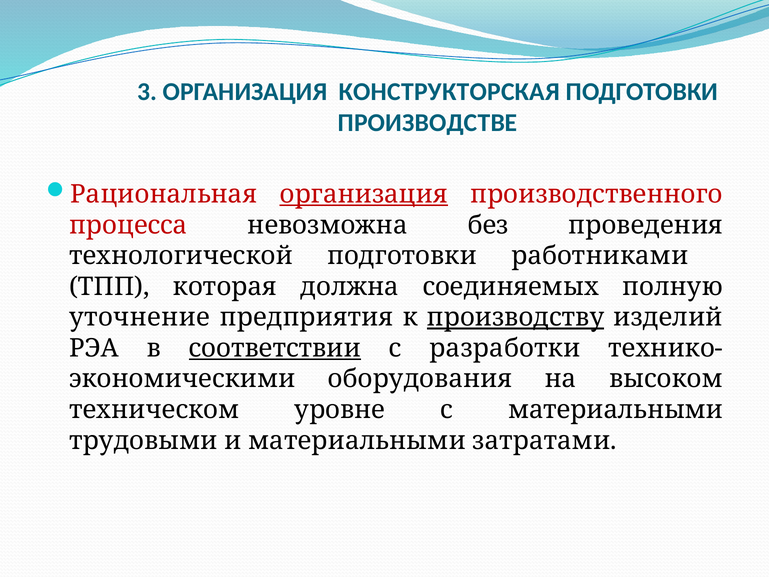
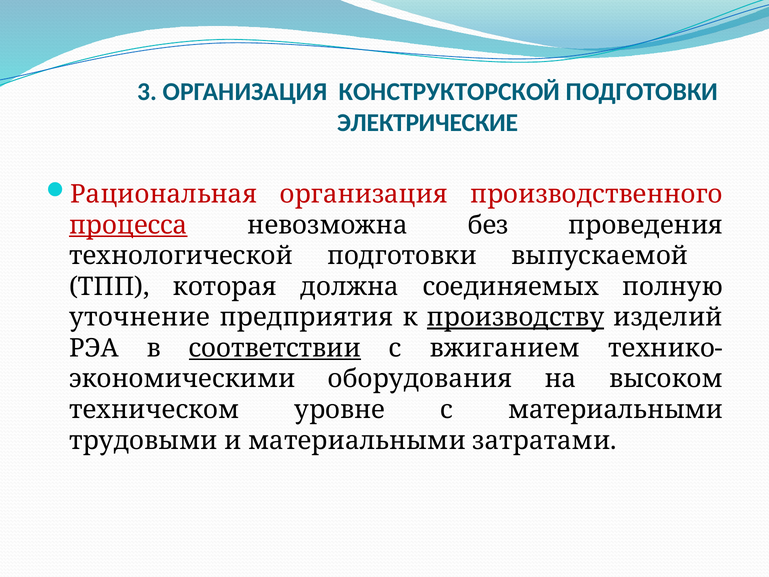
КОНСТРУКТОРСКАЯ: КОНСТРУКТОРСКАЯ -> КОНСТРУКТОРСКОЙ
ПРОИЗВОДСТВЕ: ПРОИЗВОДСТВЕ -> ЭЛЕКТРИЧЕСКИЕ
организация at (364, 194) underline: present -> none
процесса underline: none -> present
работниками: работниками -> выпускаемой
разработки: разработки -> вжиганием
